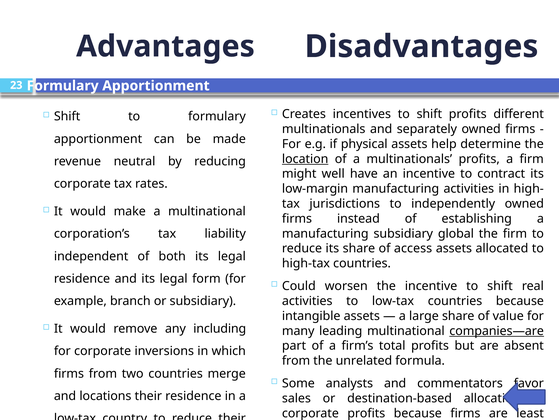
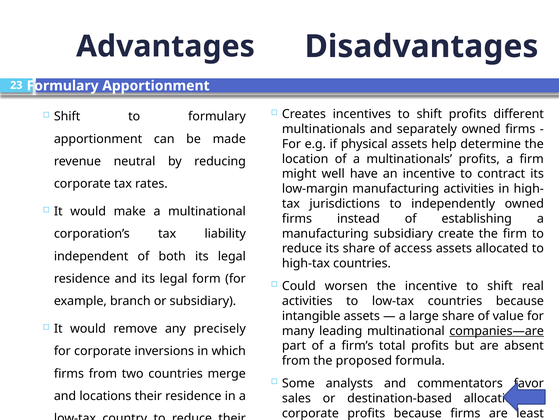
location underline: present -> none
global: global -> create
including: including -> precisely
unrelated: unrelated -> proposed
